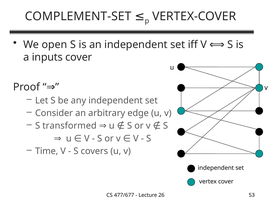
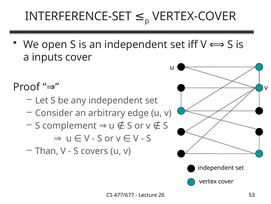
COMPLEMENT-SET: COMPLEMENT-SET -> INTERFERENCE-SET
transformed: transformed -> complement
Time: Time -> Than
